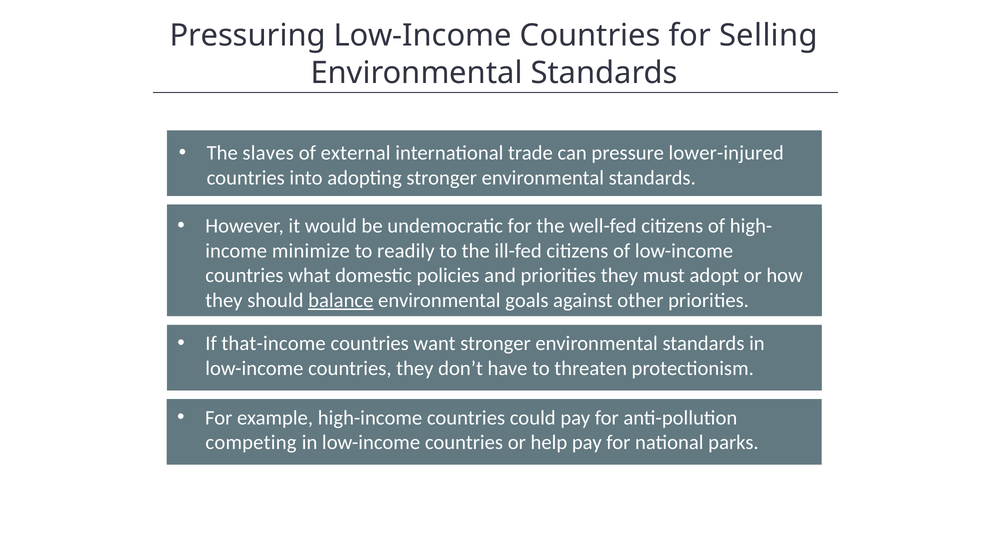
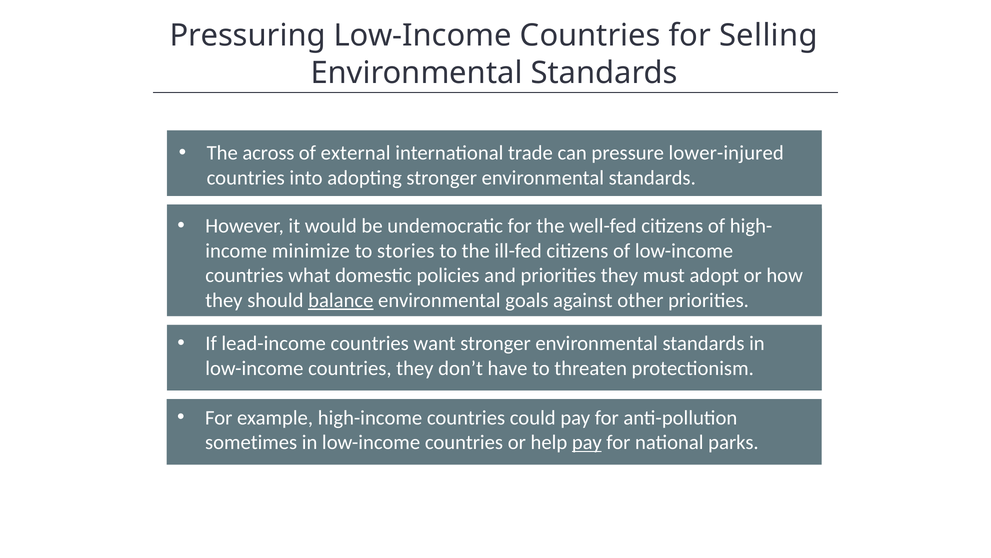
slaves: slaves -> across
readily: readily -> stories
that-income: that-income -> lead-income
competing: competing -> sometimes
pay at (587, 442) underline: none -> present
